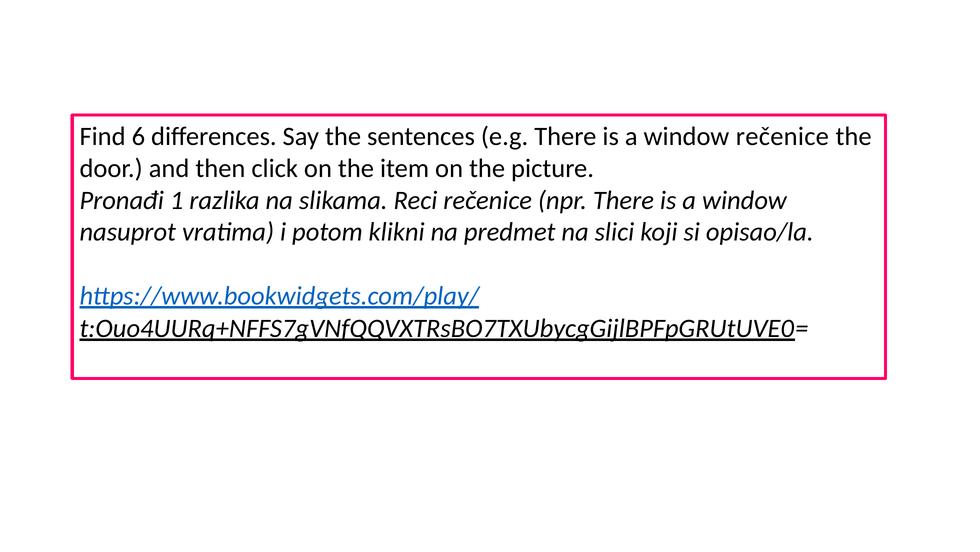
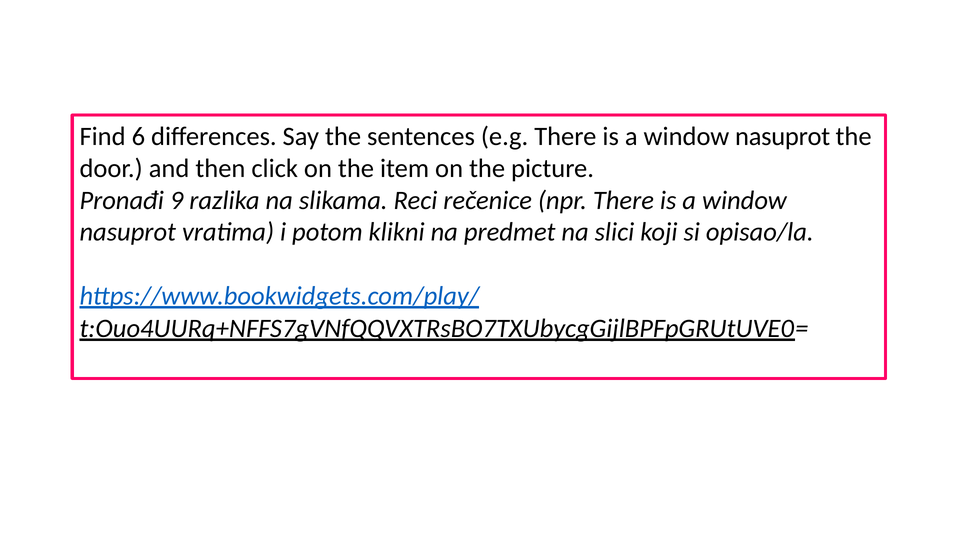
rečenice at (782, 136): rečenice -> nasuprot
1: 1 -> 9
